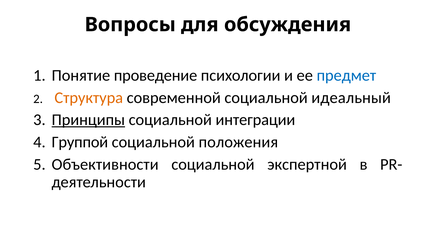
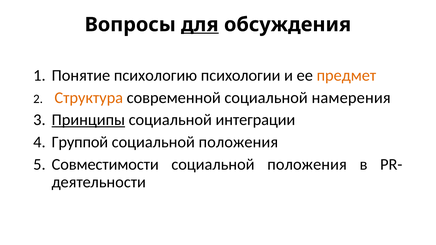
для underline: none -> present
проведение: проведение -> психологию
предмет colour: blue -> orange
идеальный: идеальный -> намерения
Объективности: Объективности -> Совместимости
экспертной at (307, 164): экспертной -> положения
